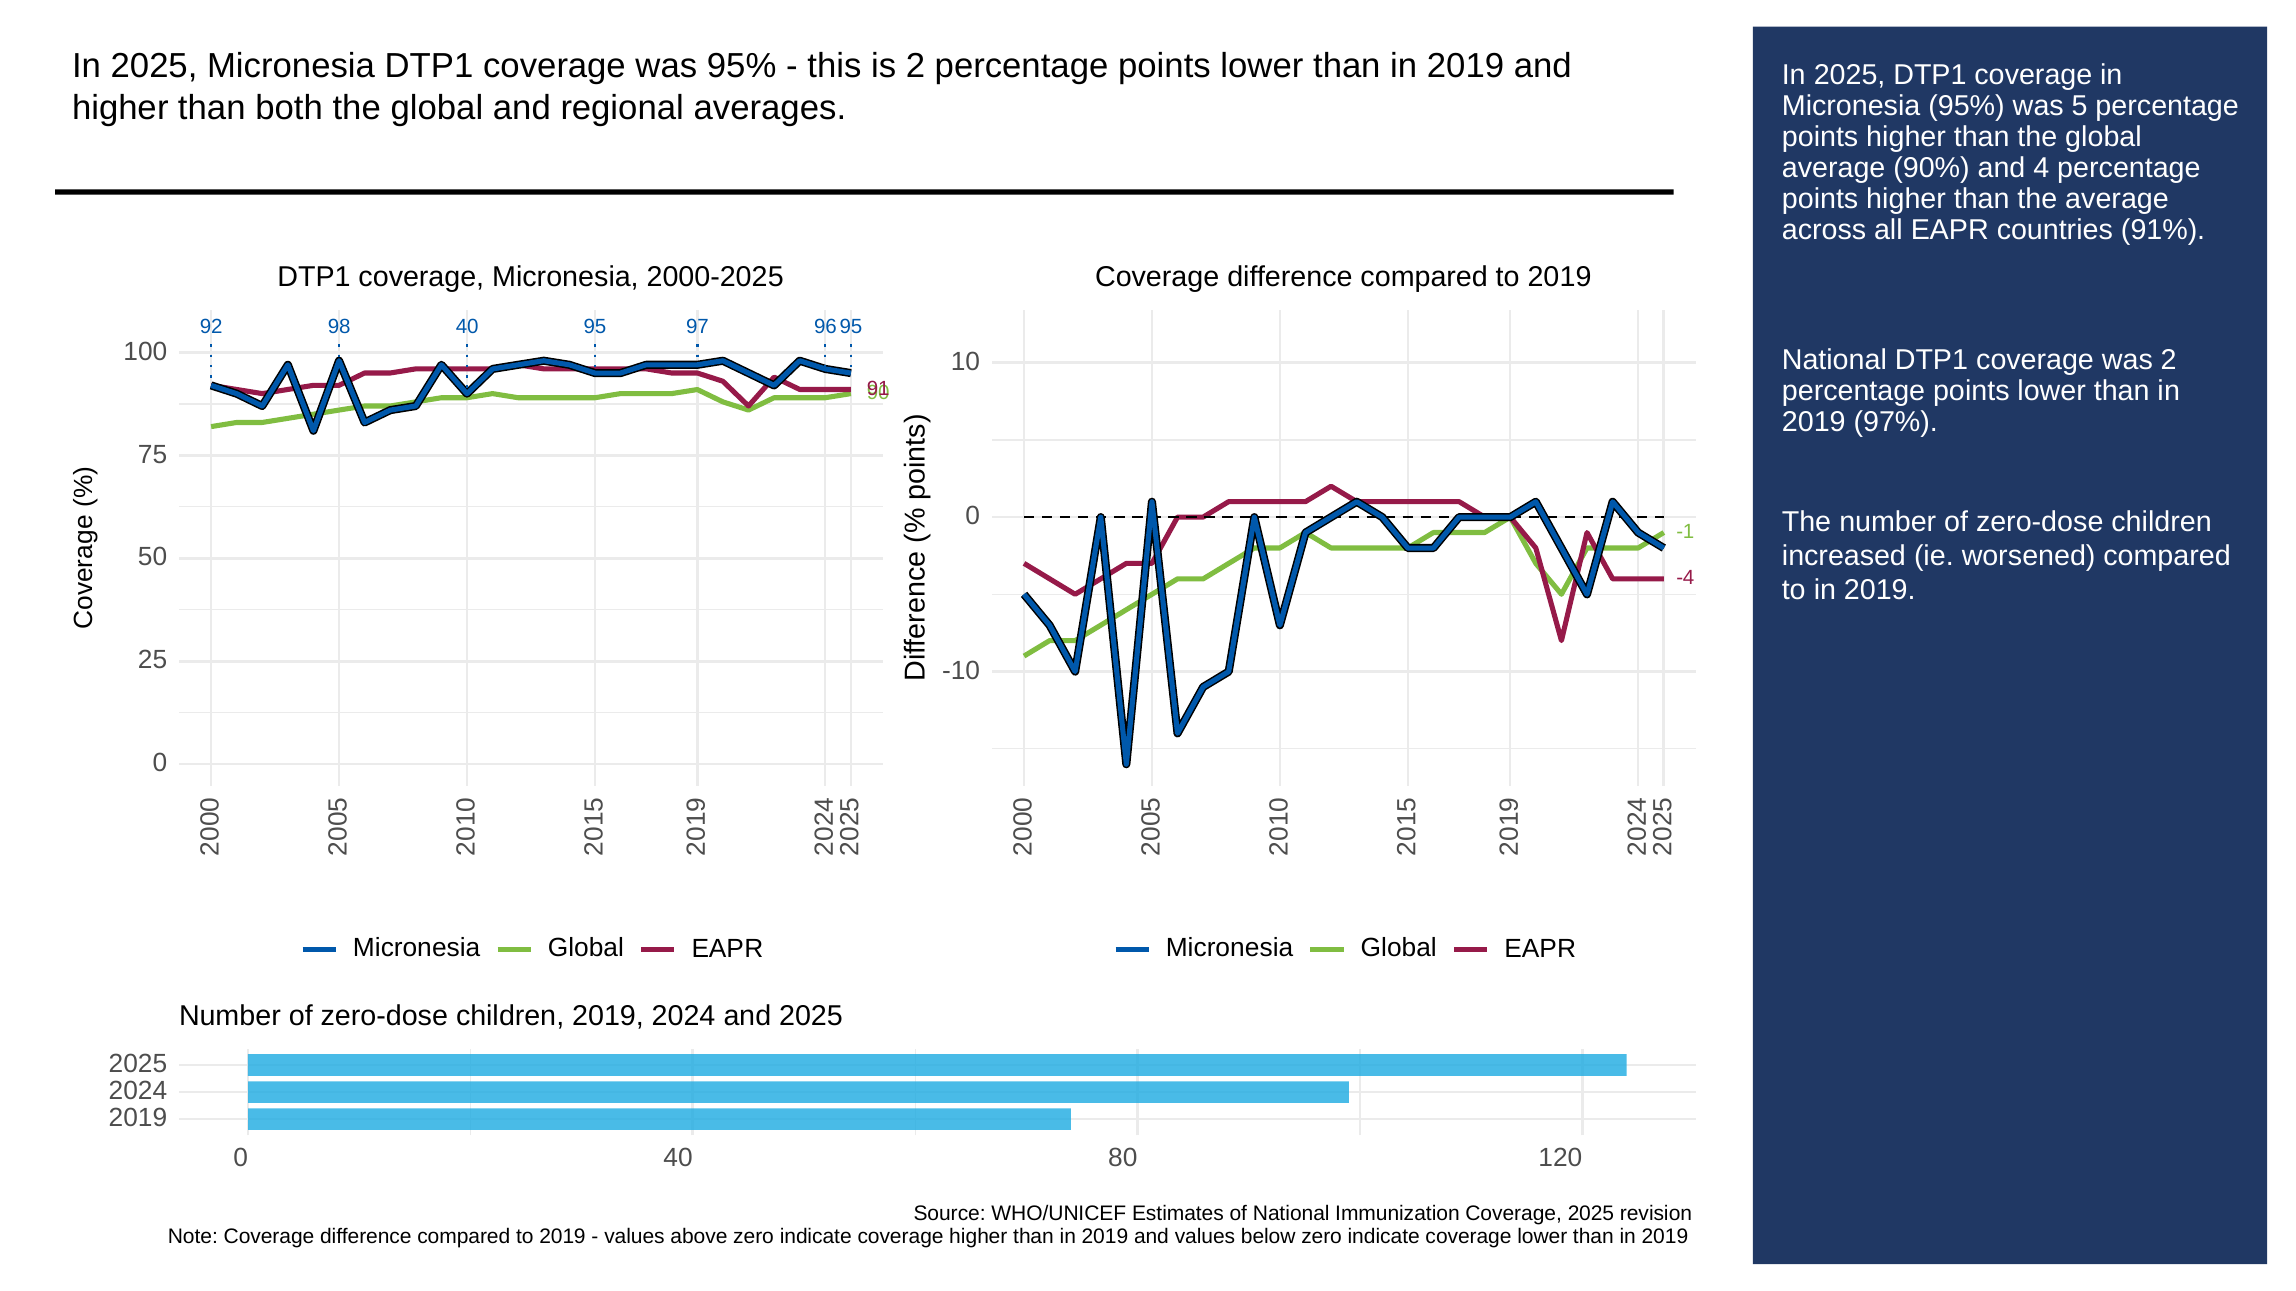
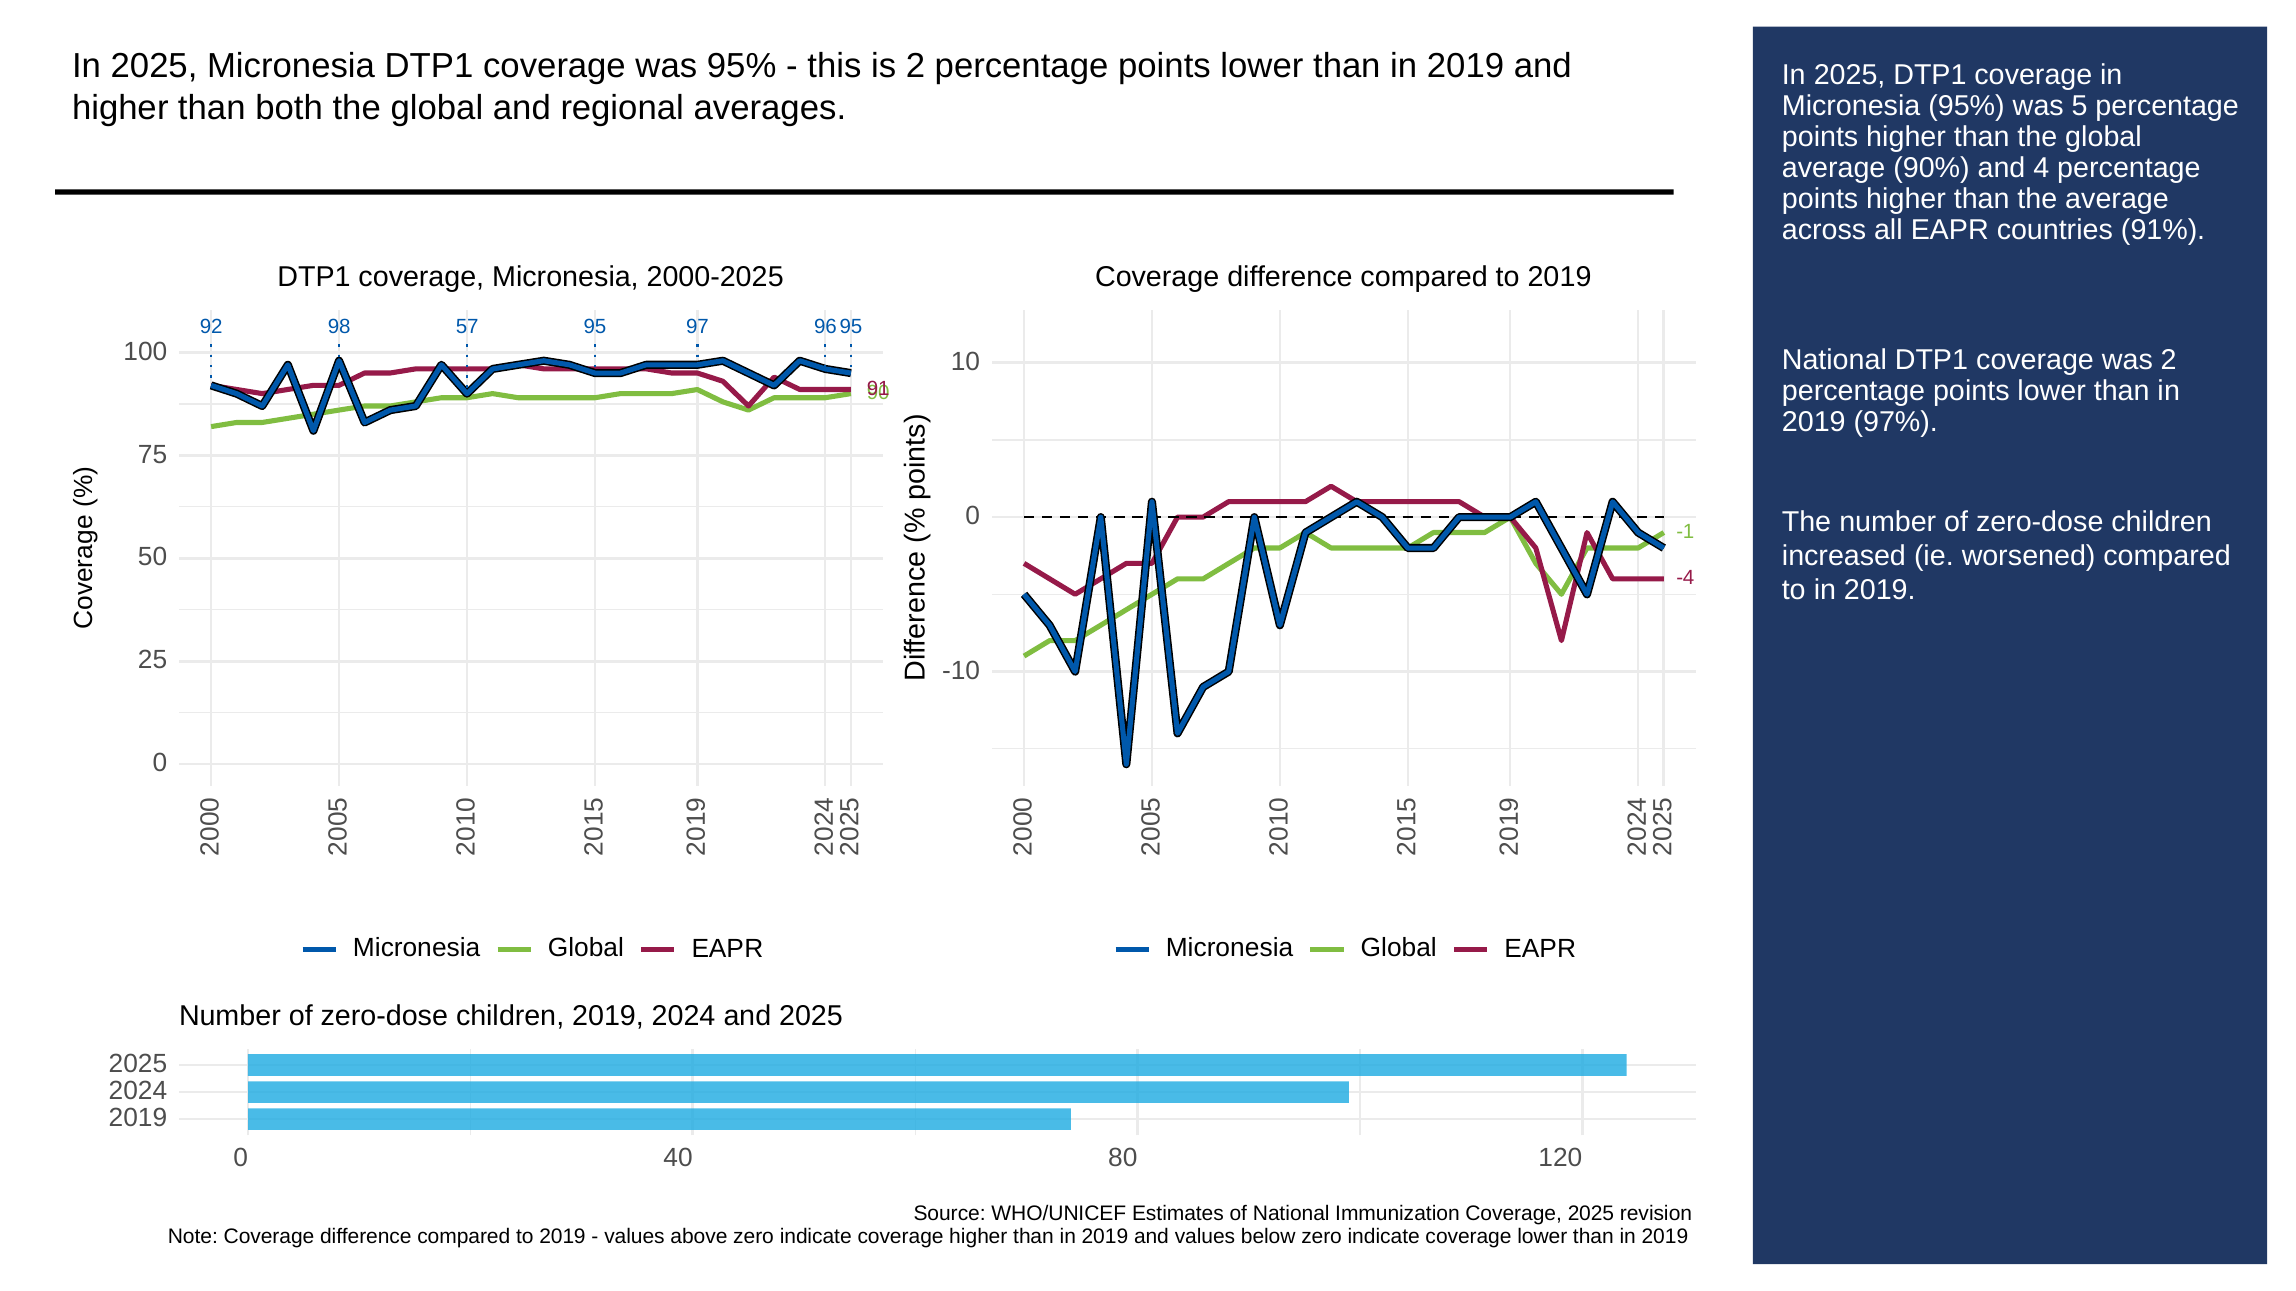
98 40: 40 -> 57
